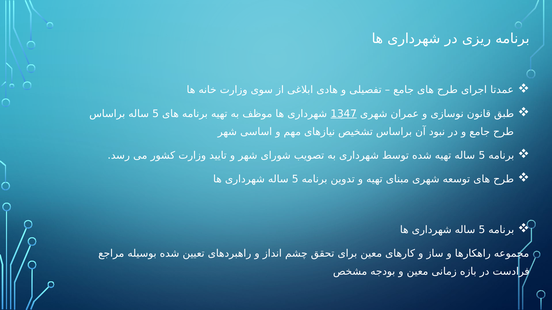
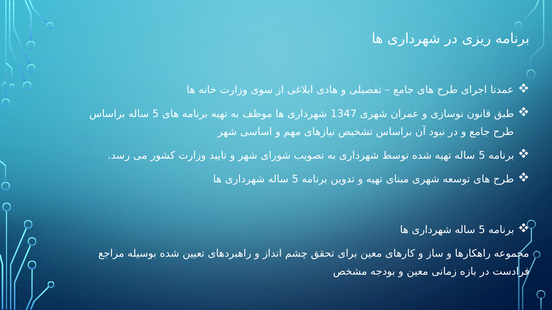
1347 underline: present -> none
